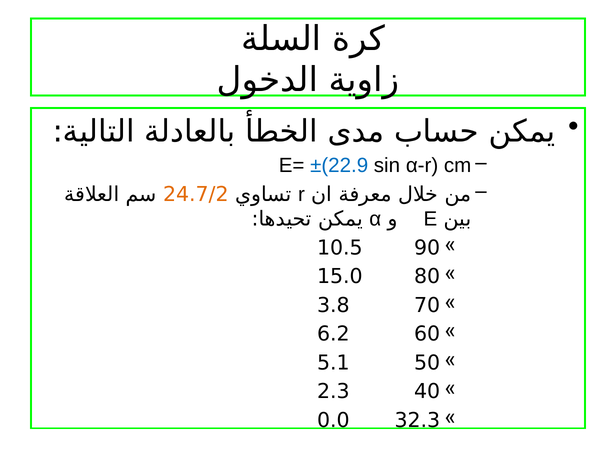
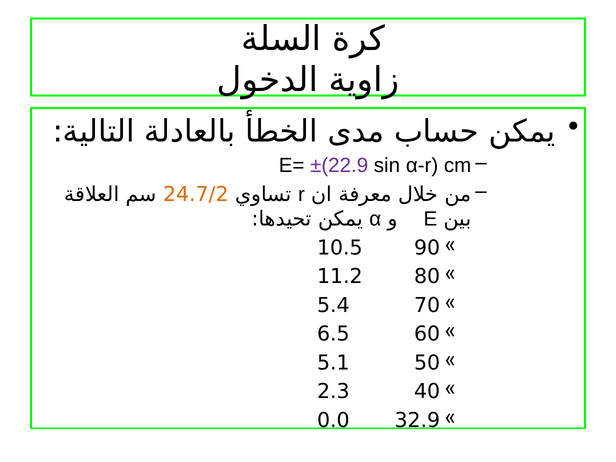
±(22.9 colour: blue -> purple
15.0: 15.0 -> 11.2
3.8: 3.8 -> 5.4
6.2: 6.2 -> 6.5
32.3: 32.3 -> 32.9
